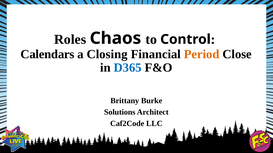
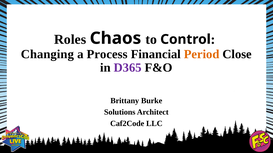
Calendars: Calendars -> Changing
Closing: Closing -> Process
D365 colour: blue -> purple
